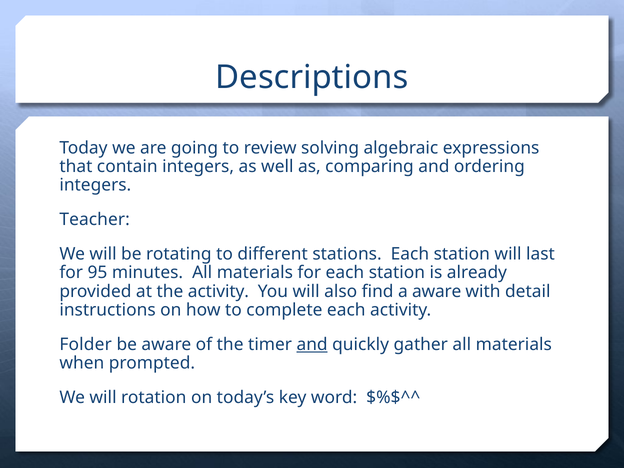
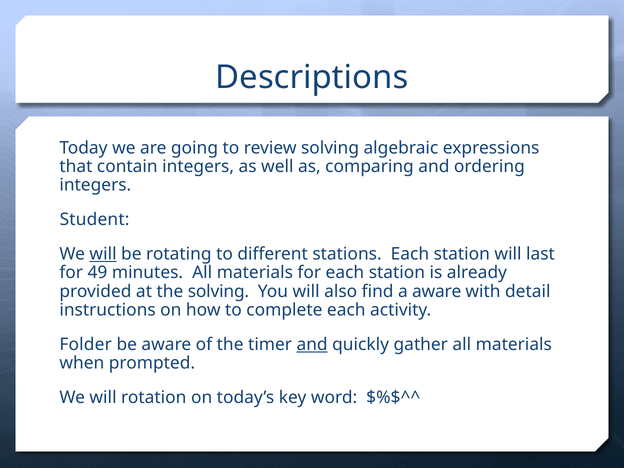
Teacher: Teacher -> Student
will at (103, 254) underline: none -> present
95: 95 -> 49
the activity: activity -> solving
